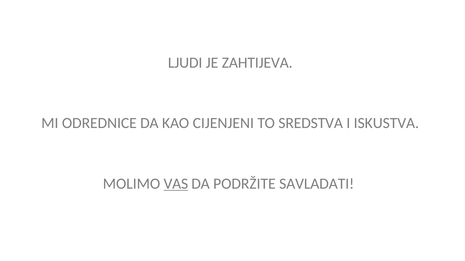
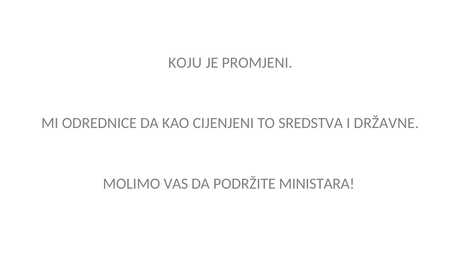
LJUDI: LJUDI -> KOJU
ZAHTIJEVA: ZAHTIJEVA -> PROMJENI
ISKUSTVA: ISKUSTVA -> DRŽAVNE
VAS underline: present -> none
SAVLADATI: SAVLADATI -> MINISTARA
